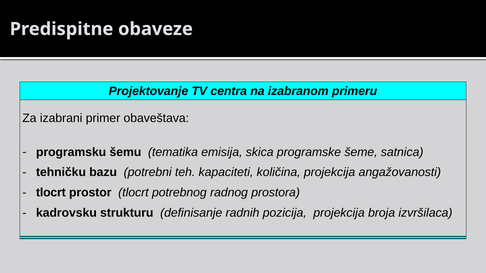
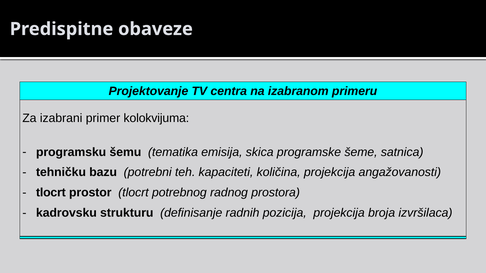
obaveštava: obaveštava -> kolokvijuma
